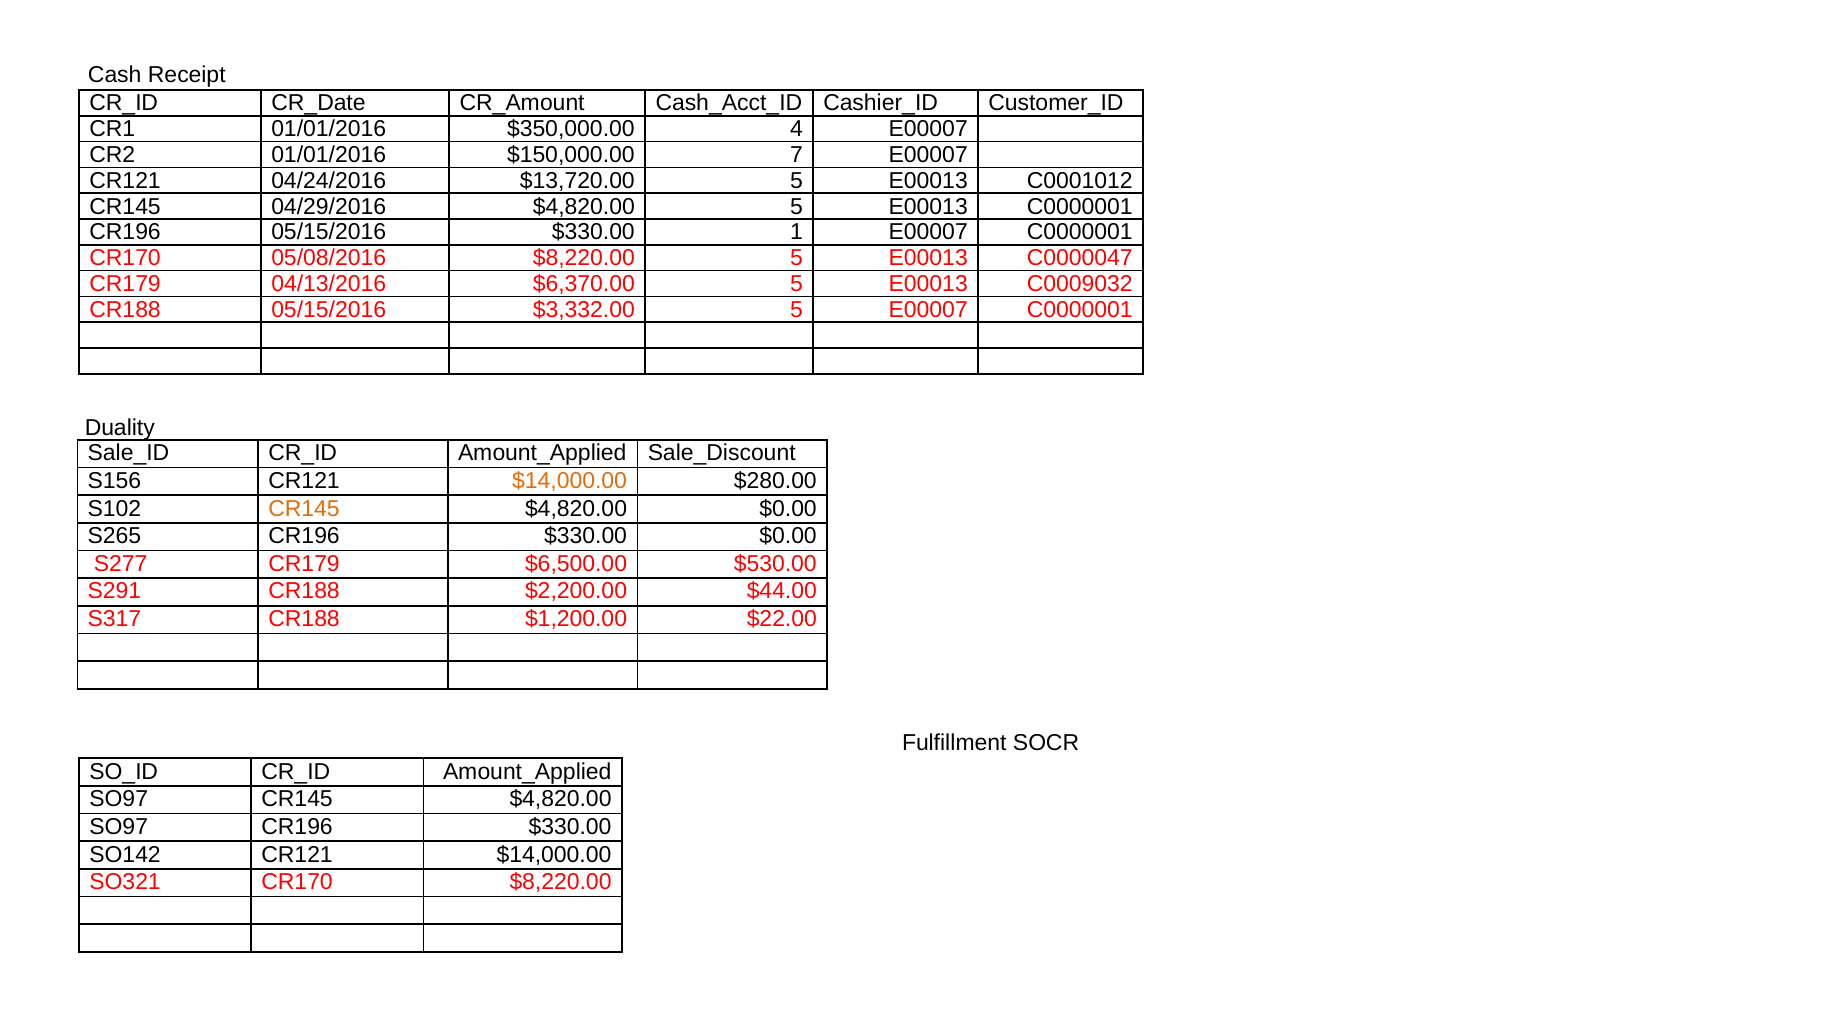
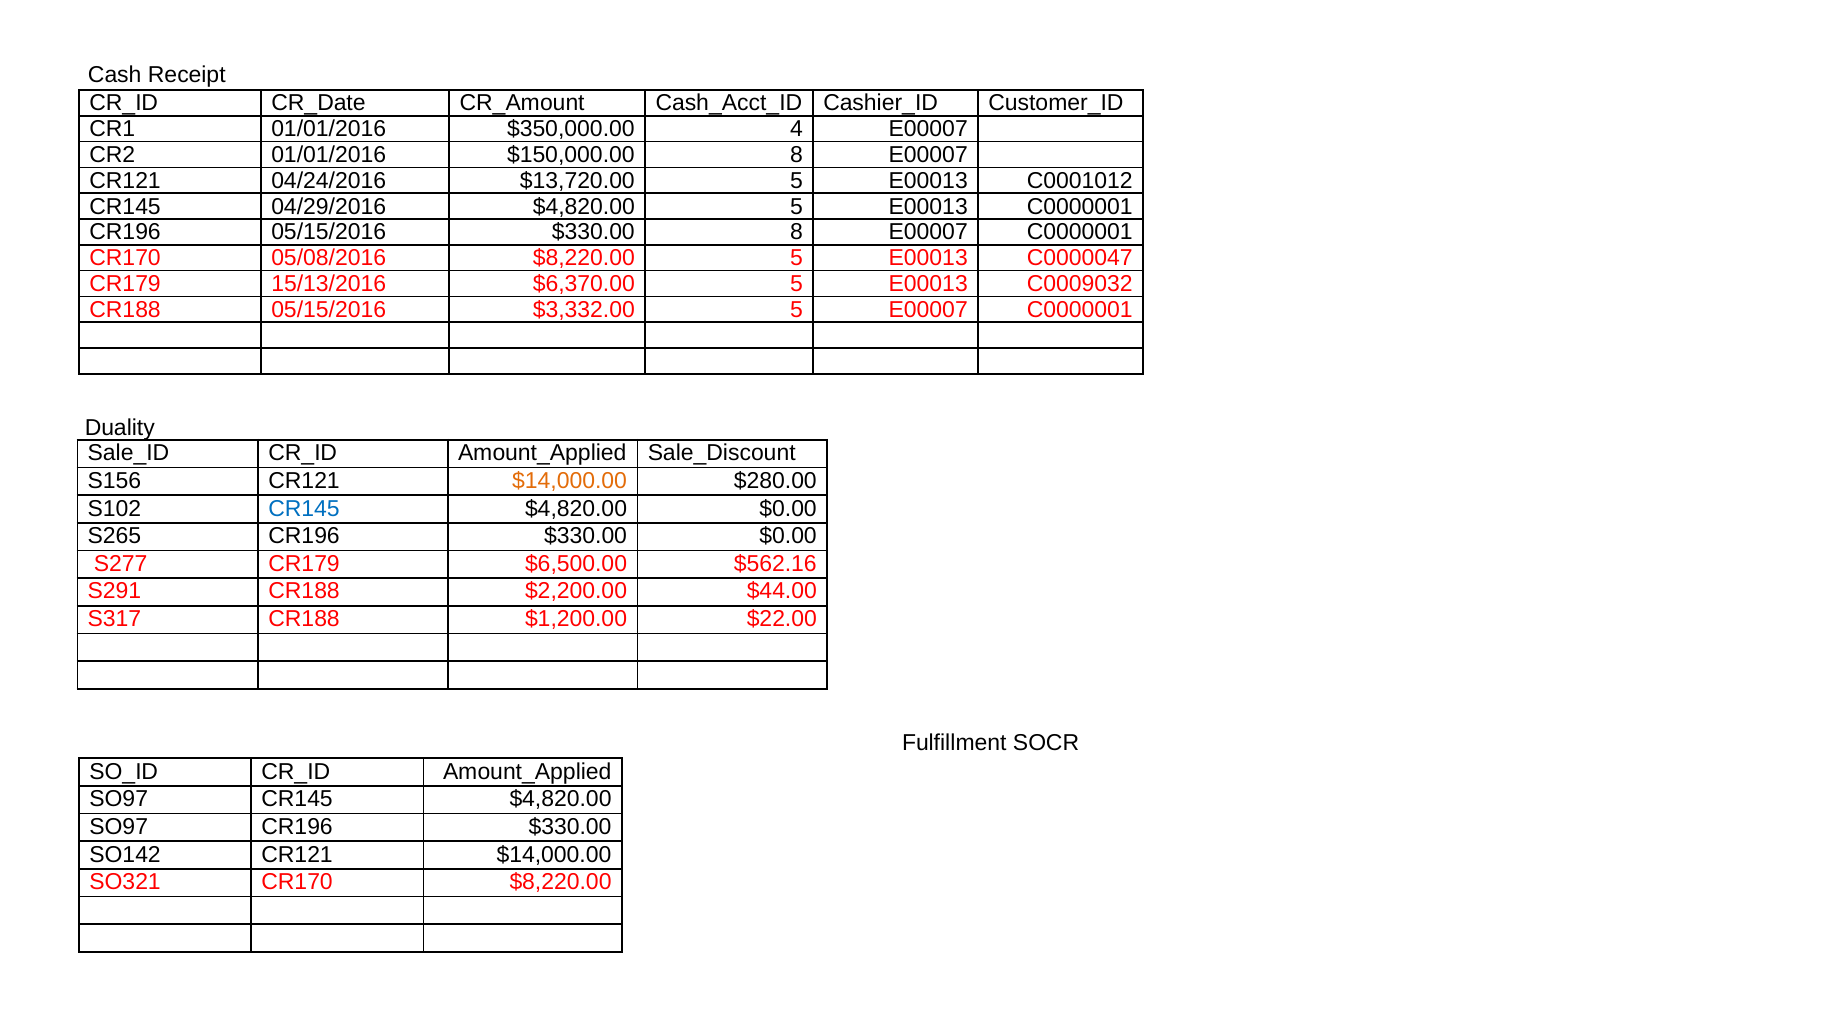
$150,000.00 7: 7 -> 8
$330.00 1: 1 -> 8
04/13/2016: 04/13/2016 -> 15/13/2016
CR145 at (304, 508) colour: orange -> blue
$530.00: $530.00 -> $562.16
